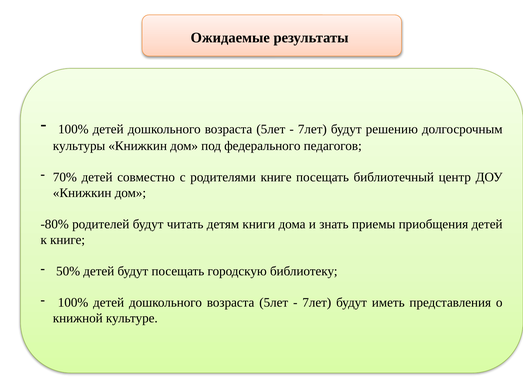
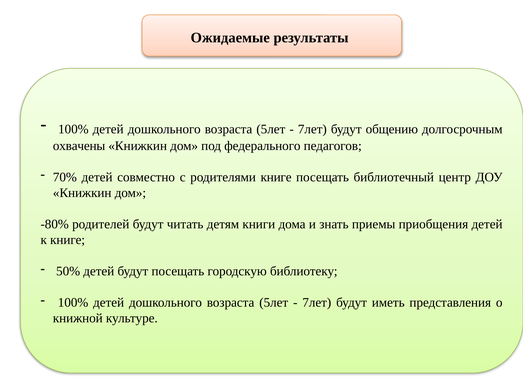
решению: решению -> общению
культуры: культуры -> охвачены
